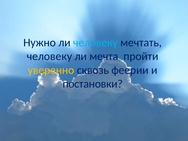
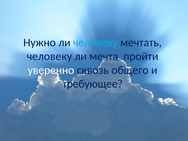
уверенно colour: yellow -> white
феерии: феерии -> общего
постановки: постановки -> требующее
